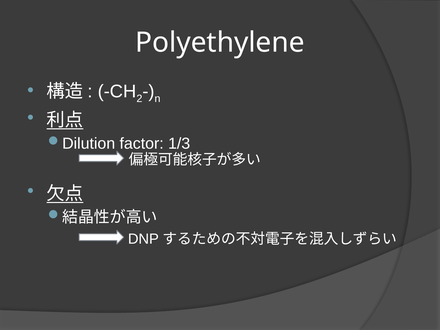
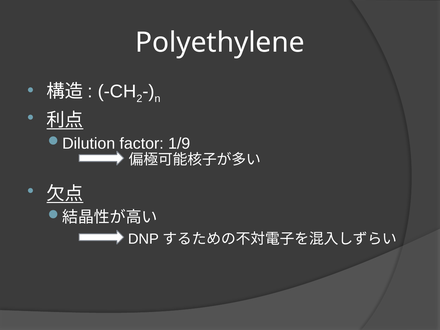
1/3: 1/3 -> 1/9
